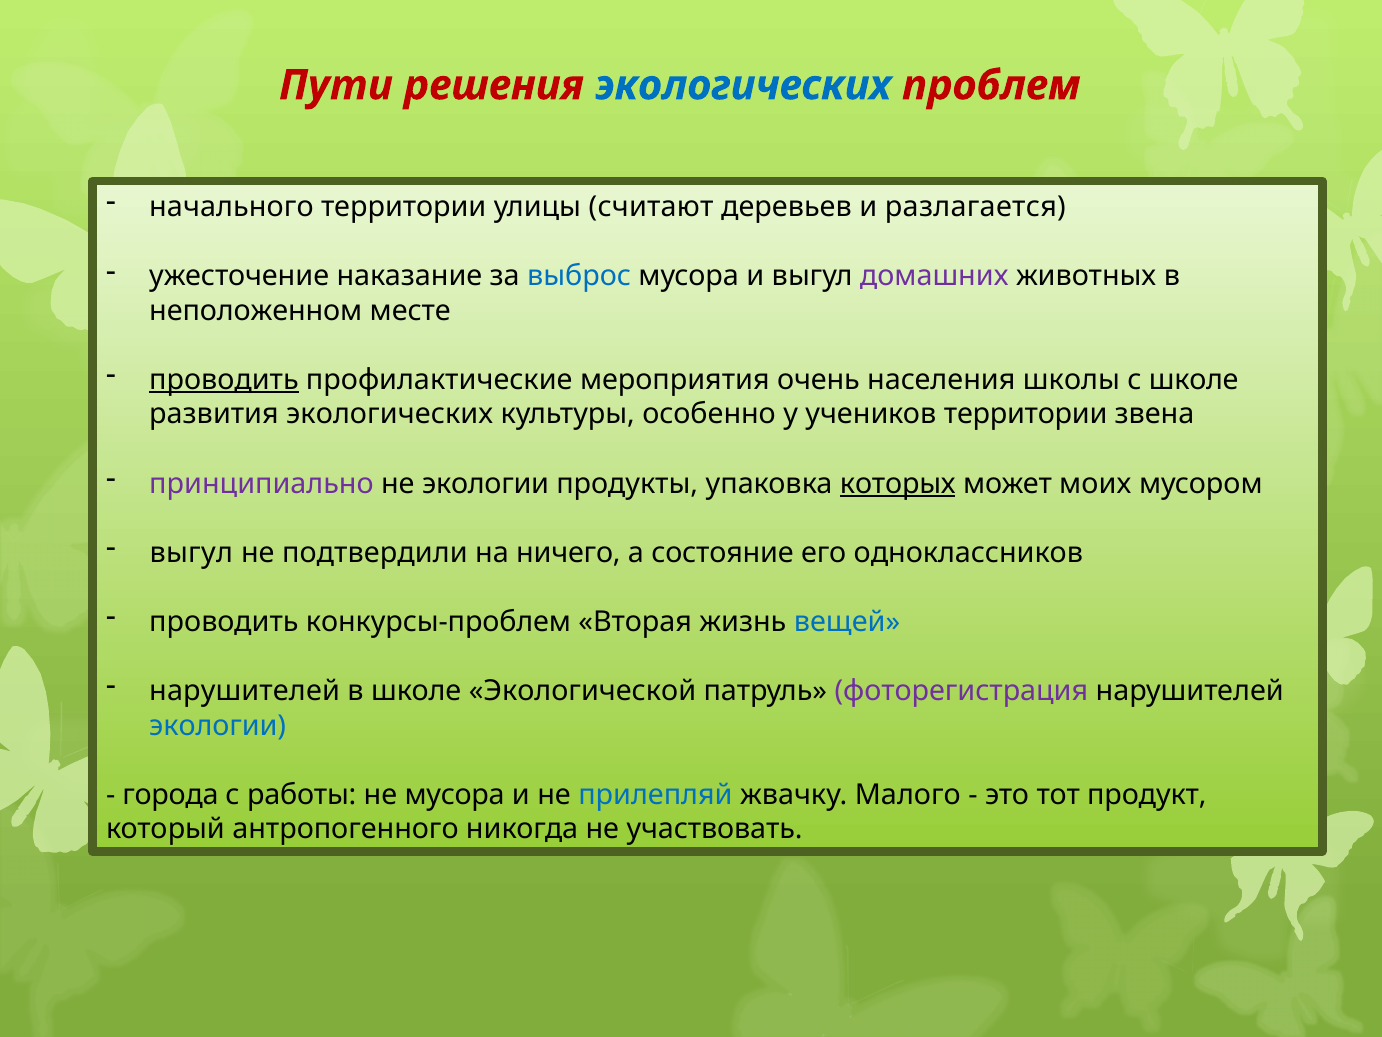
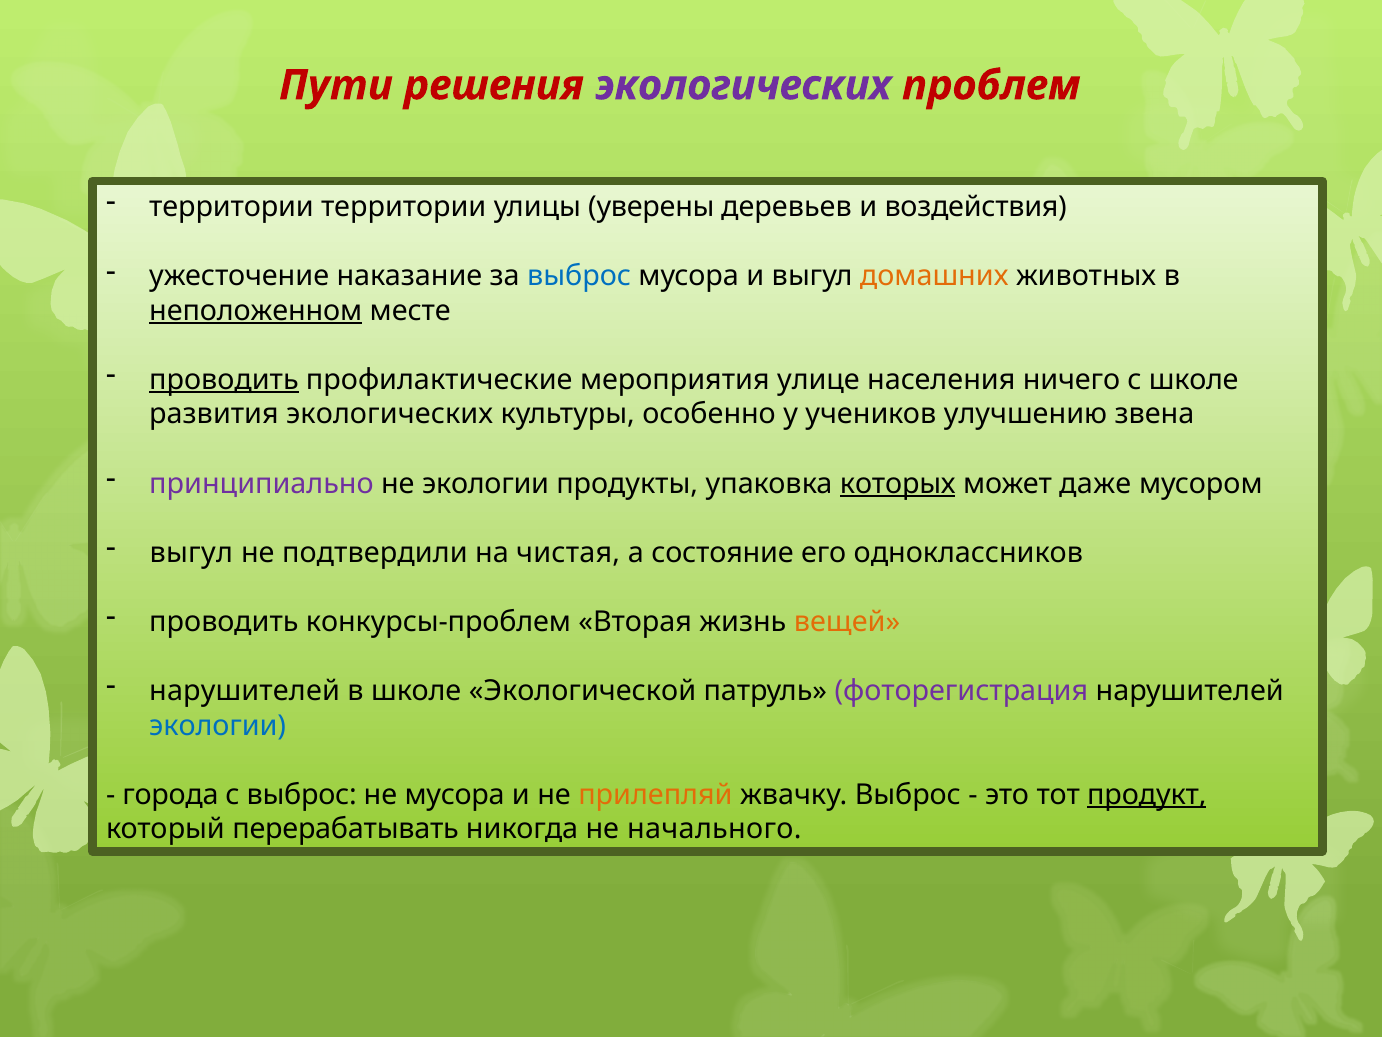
экологических at (743, 85) colour: blue -> purple
начального at (231, 207): начального -> территории
считают: считают -> уверены
разлагается: разлагается -> воздействия
домашних colour: purple -> orange
неположенном underline: none -> present
очень: очень -> улице
школы: школы -> ничего
учеников территории: территории -> улучшению
моих: моих -> даже
ничего: ничего -> чистая
вещей colour: blue -> orange
с работы: работы -> выброс
прилепляй colour: blue -> orange
жвачку Малого: Малого -> Выброс
продукт underline: none -> present
антропогенного: антропогенного -> перерабатывать
участвовать: участвовать -> начального
